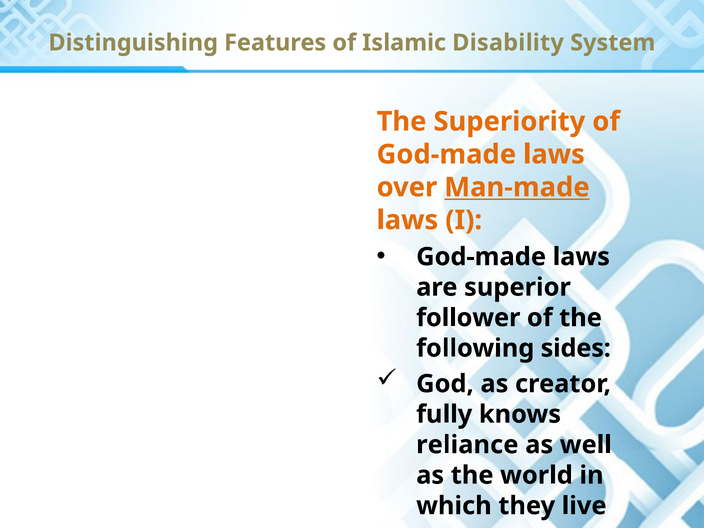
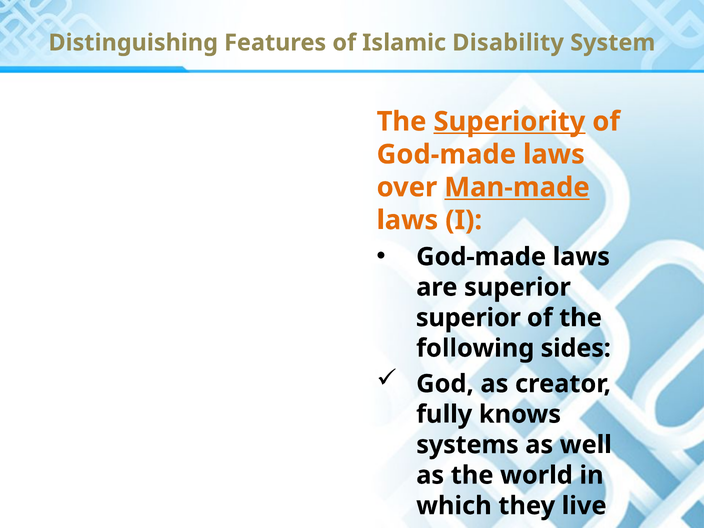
Superiority underline: none -> present
follower at (468, 318): follower -> superior
reliance: reliance -> systems
